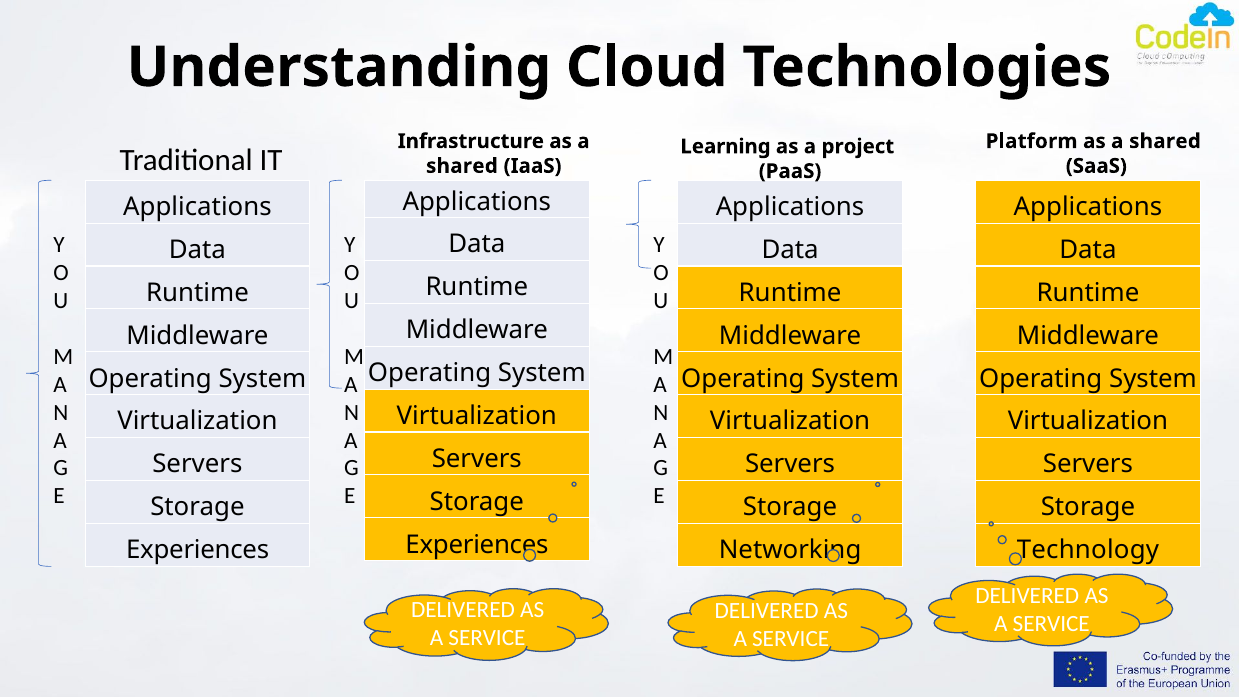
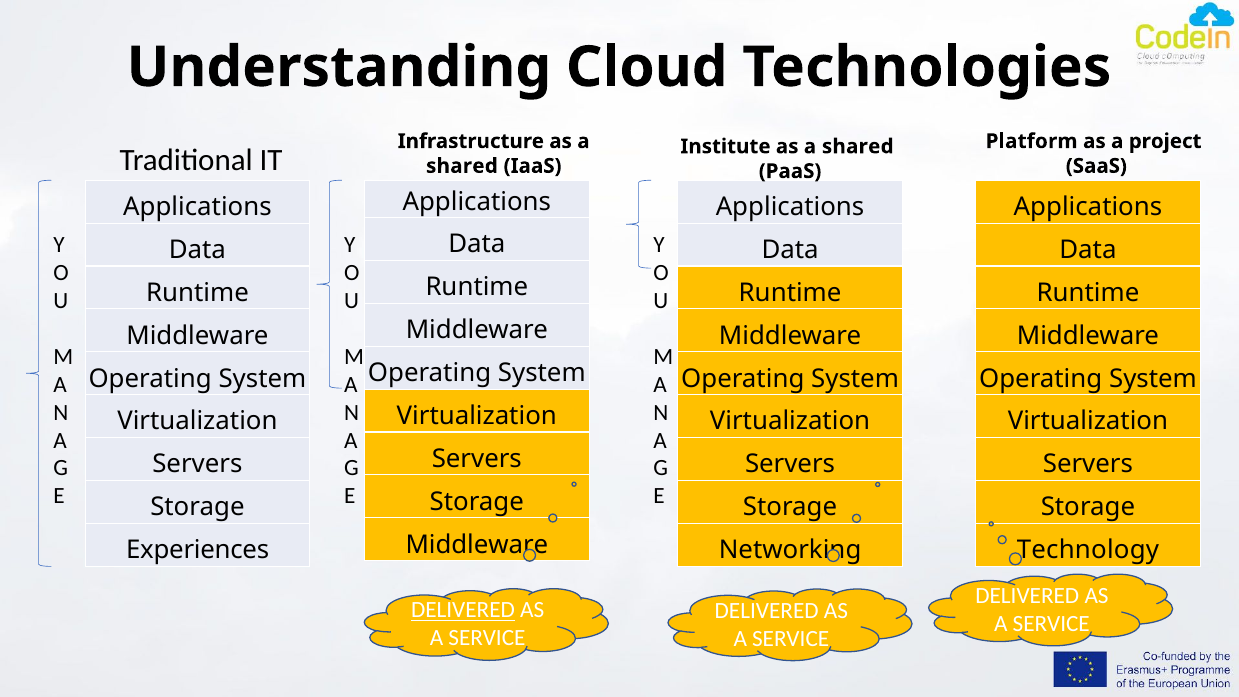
shared at (1165, 141): shared -> project
Learning: Learning -> Institute
project at (858, 146): project -> shared
Experiences at (477, 545): Experiences -> Middleware
DELIVERED at (463, 610) underline: none -> present
